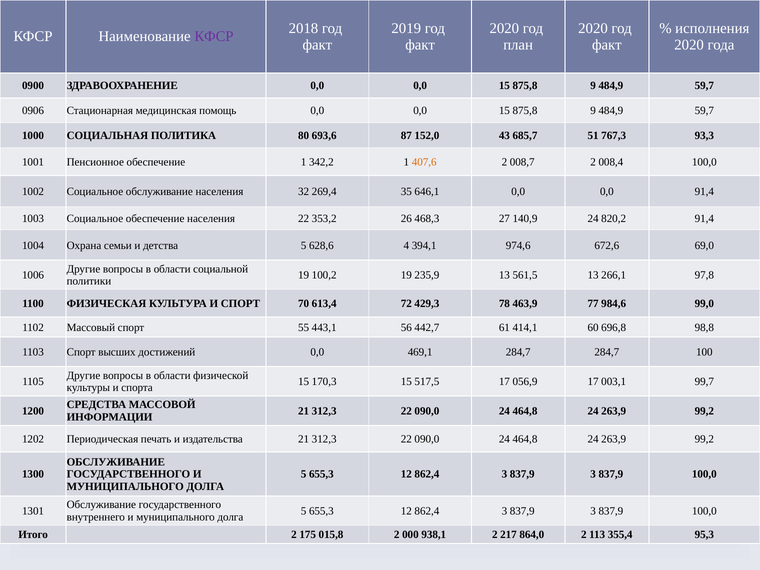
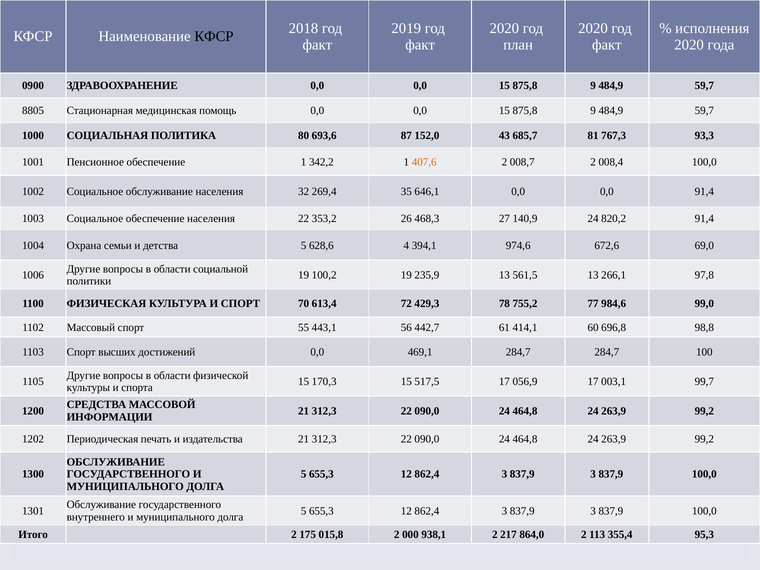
КФСР at (214, 37) colour: purple -> black
0906: 0906 -> 8805
51: 51 -> 81
463,9: 463,9 -> 755,2
